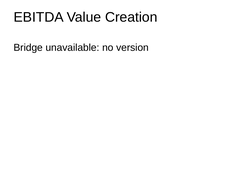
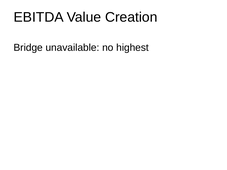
version: version -> highest
